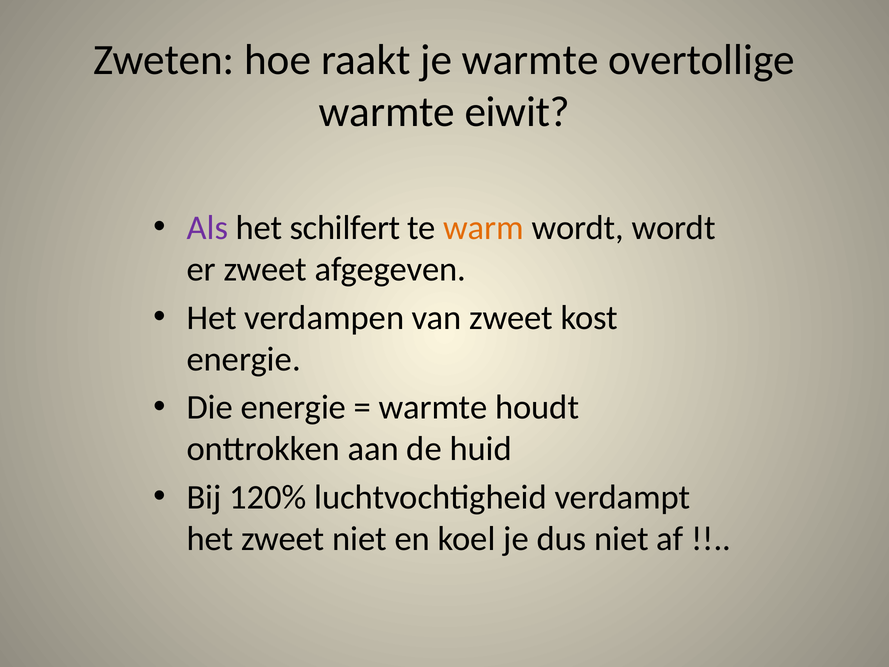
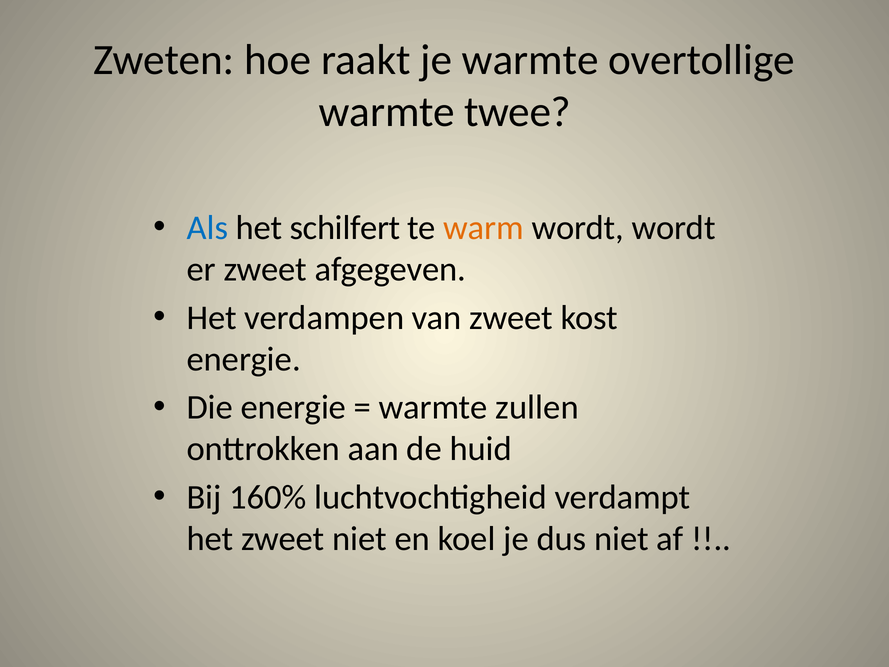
eiwit: eiwit -> twee
Als colour: purple -> blue
houdt: houdt -> zullen
120%: 120% -> 160%
